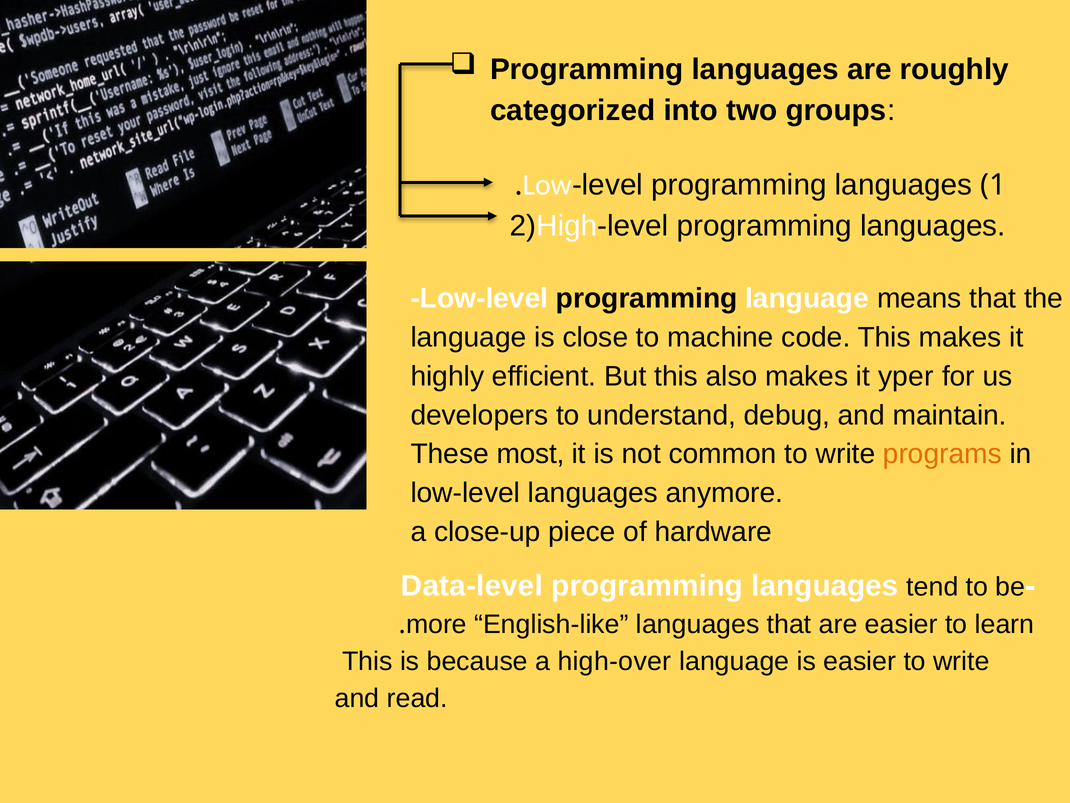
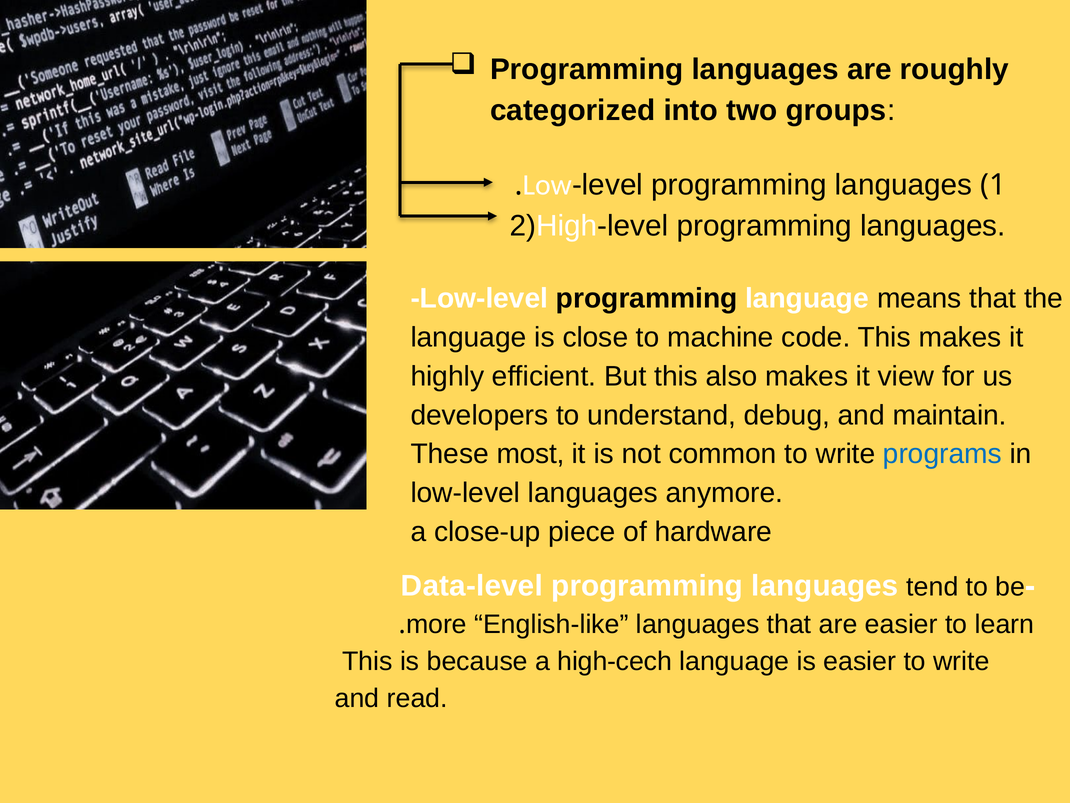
yper: yper -> view
programs colour: orange -> blue
high-over: high-over -> high-cech
